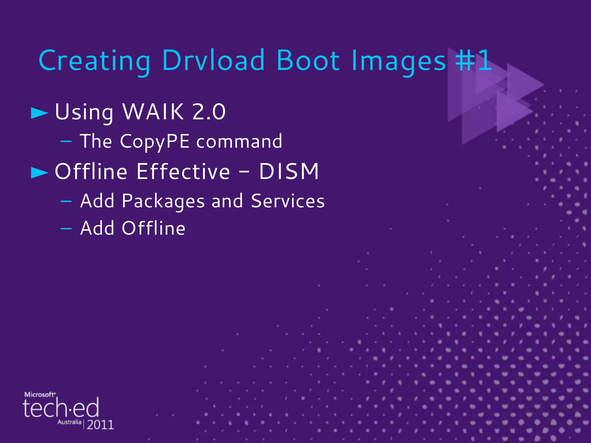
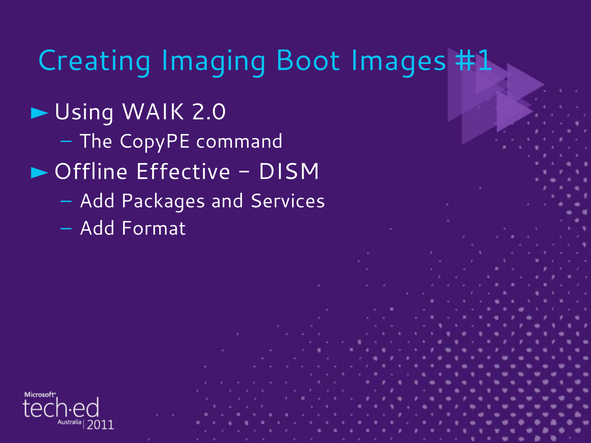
Drvload: Drvload -> Imaging
Offline: Offline -> Format
